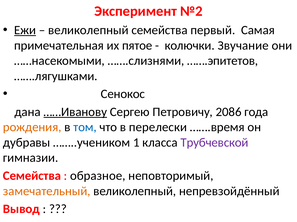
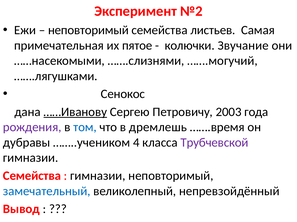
Ежи underline: present -> none
великолепный at (88, 30): великолепный -> неповторимый
первый: первый -> листьев
…….эпитетов: …….эпитетов -> …….могучий
2086: 2086 -> 2003
рождения colour: orange -> purple
перелески: перелески -> дремлешь
1: 1 -> 4
образное at (98, 176): образное -> гимназии
замечательный colour: orange -> blue
